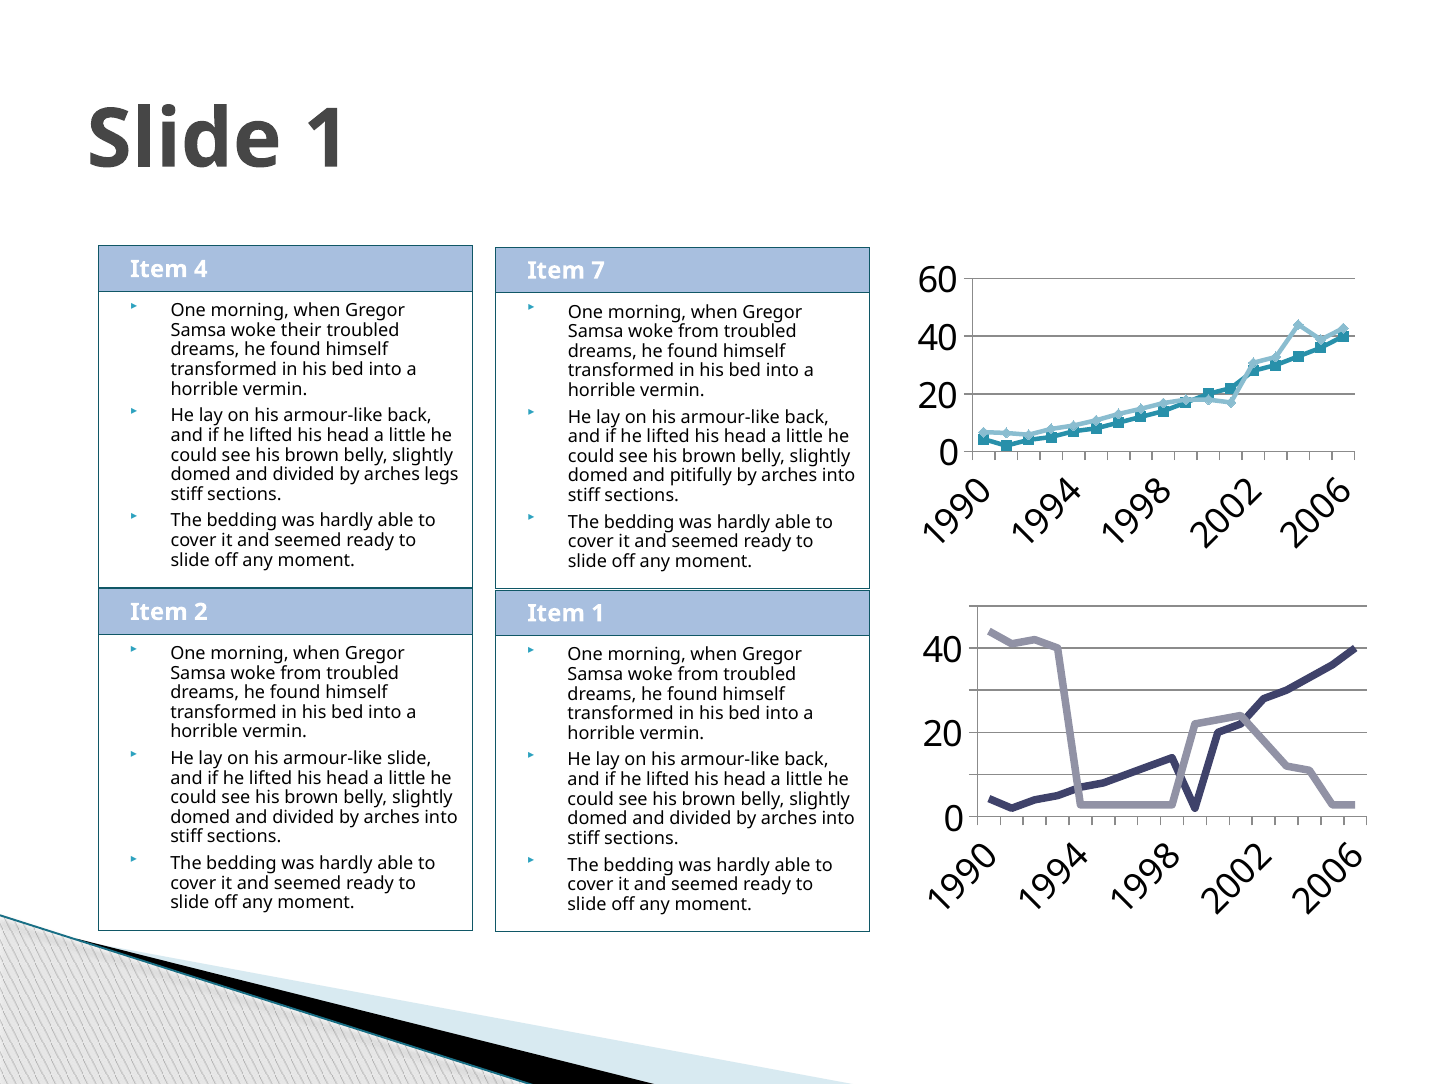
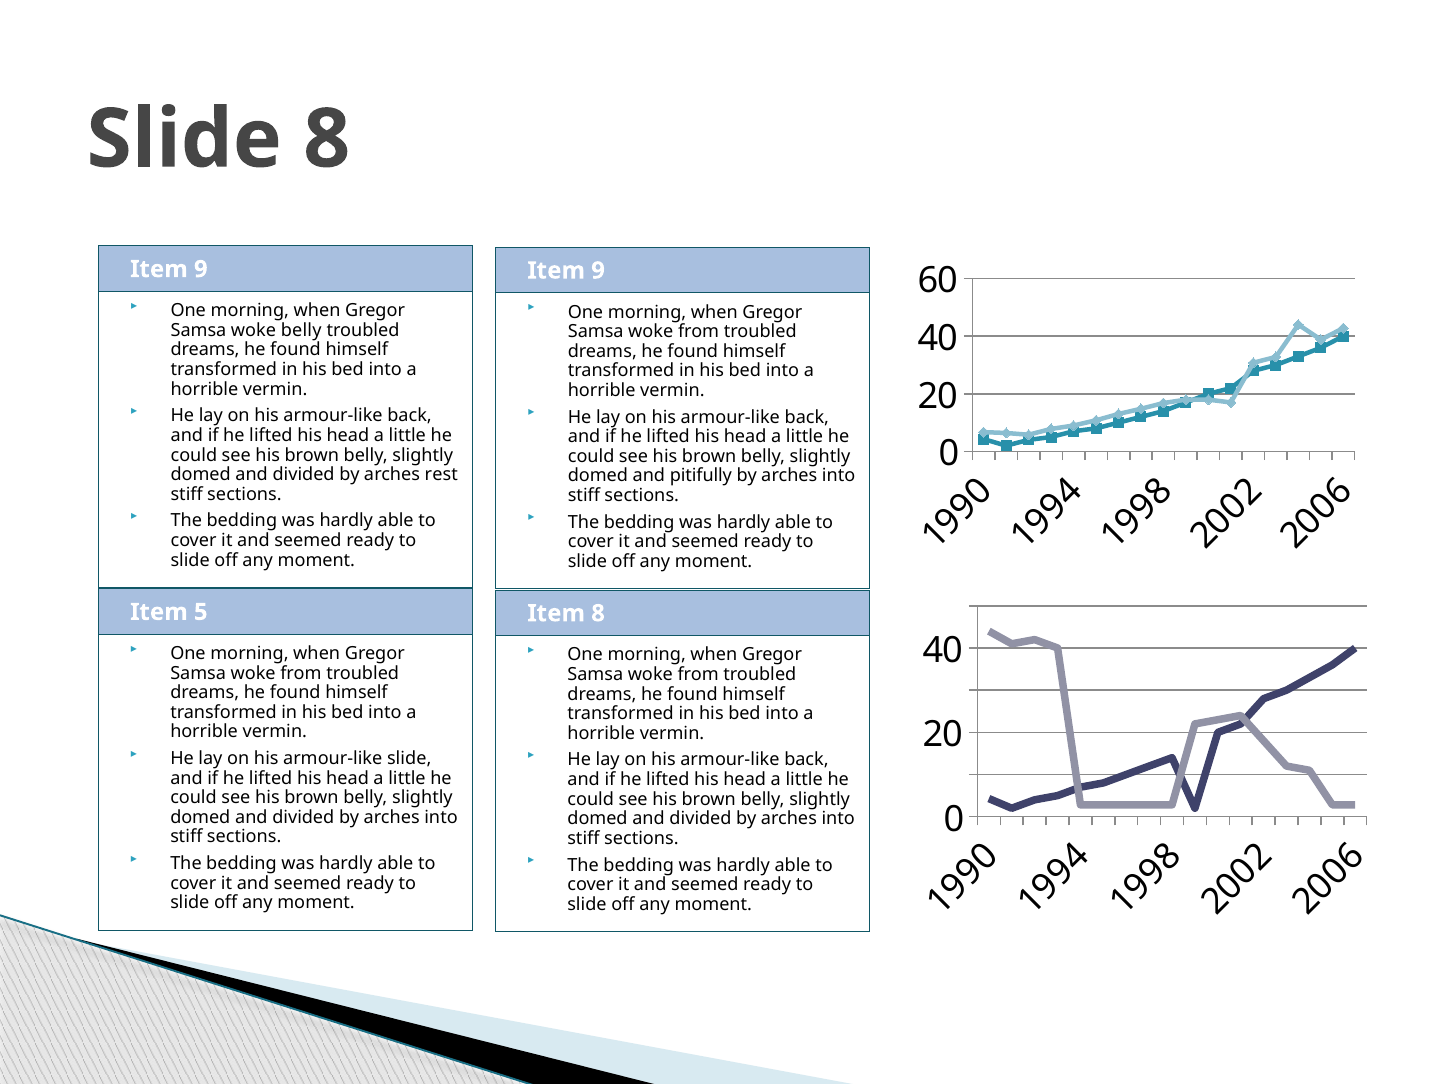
Slide 1: 1 -> 8
4 at (201, 269): 4 -> 9
7 at (598, 271): 7 -> 9
woke their: their -> belly
legs: legs -> rest
Item 2: 2 -> 5
Item 1: 1 -> 8
